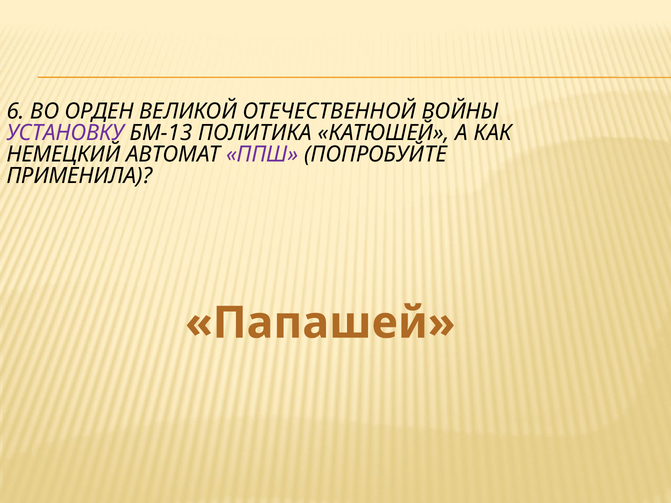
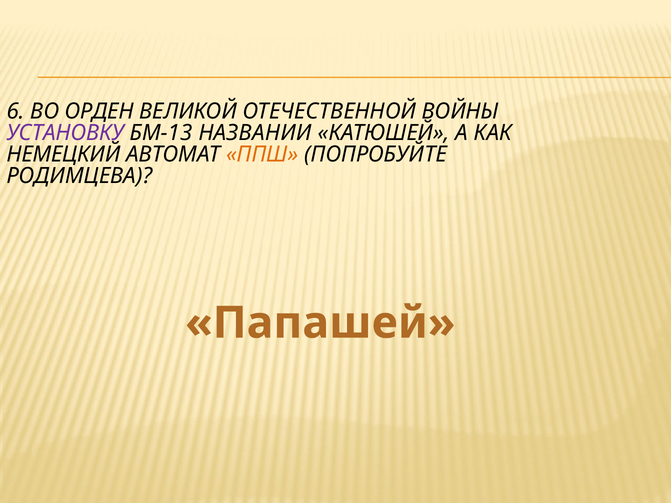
ПОЛИТИКА: ПОЛИТИКА -> НАЗВАНИИ
ППШ colour: purple -> orange
ПРИМЕНИЛА: ПРИМЕНИЛА -> РОДИМЦЕВА
